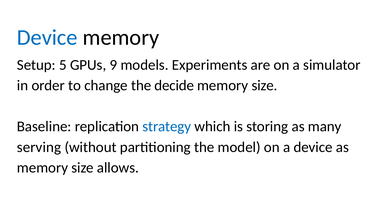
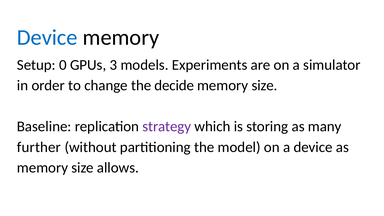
5: 5 -> 0
9: 9 -> 3
strategy colour: blue -> purple
serving: serving -> further
